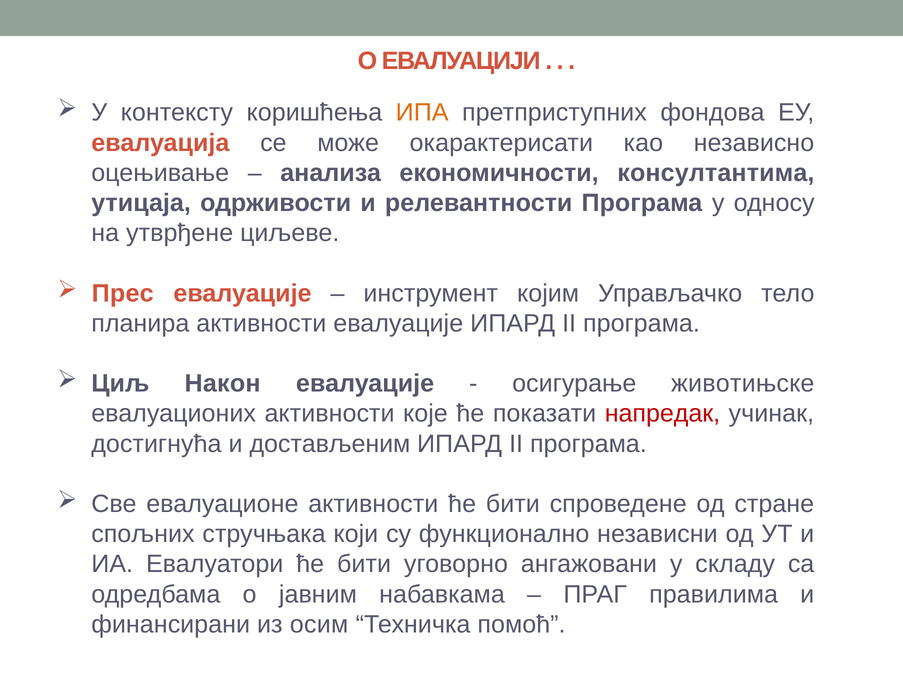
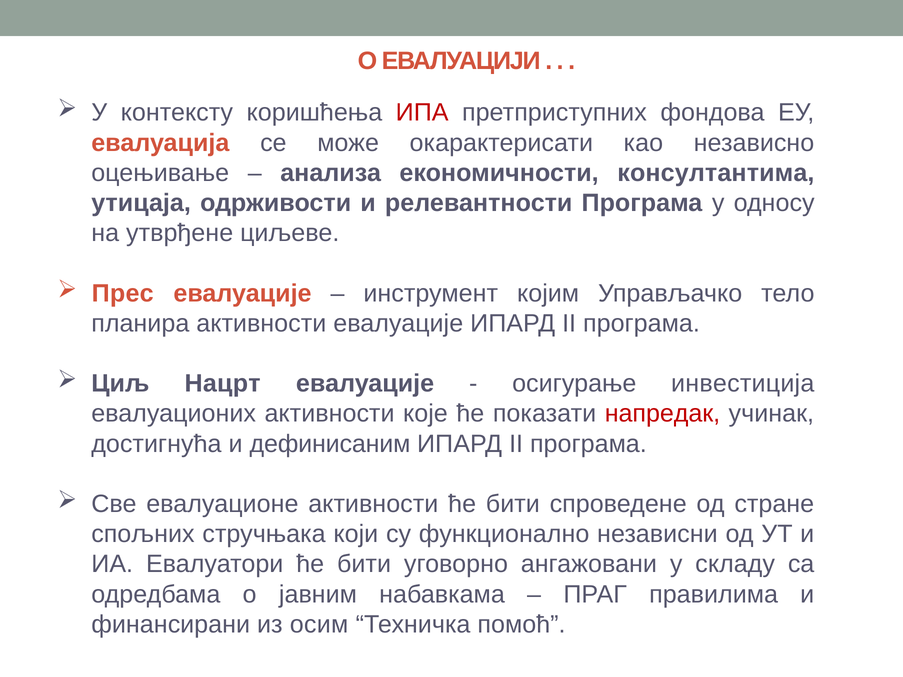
ИПА colour: orange -> red
Након: Након -> Нацрт
животињске: животињске -> инвестиција
достављеним: достављеним -> дефинисаним
